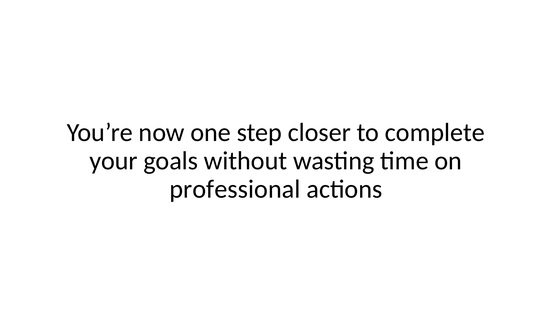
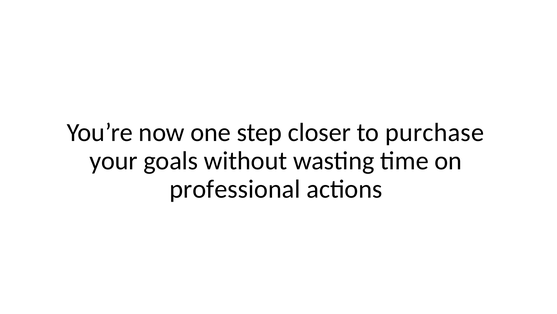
complete: complete -> purchase
